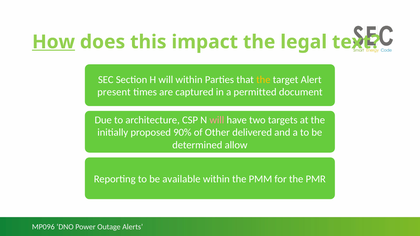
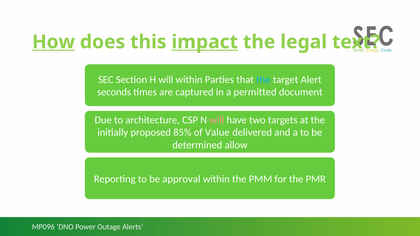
impact underline: none -> present
the at (263, 80) colour: yellow -> light blue
present: present -> seconds
90%: 90% -> 85%
Other: Other -> Value
available: available -> approval
